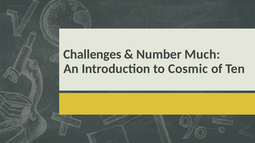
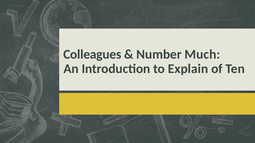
Challenges: Challenges -> Colleagues
Cosmic: Cosmic -> Explain
